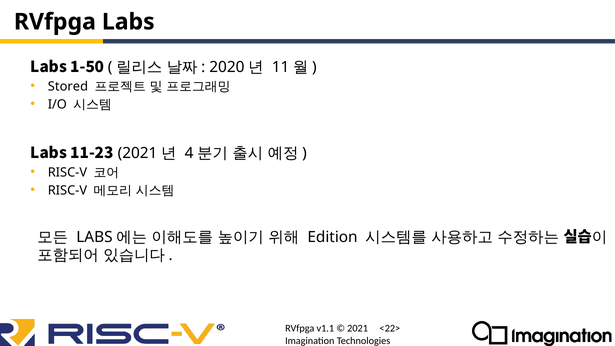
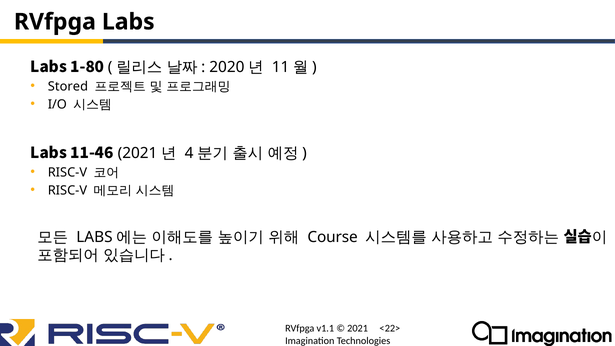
1-50: 1-50 -> 1-80
11-23: 11-23 -> 11-46
Edition: Edition -> Course
